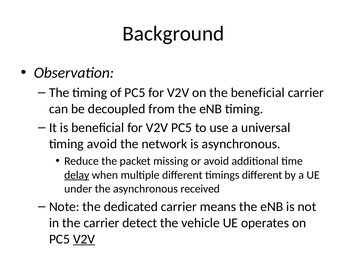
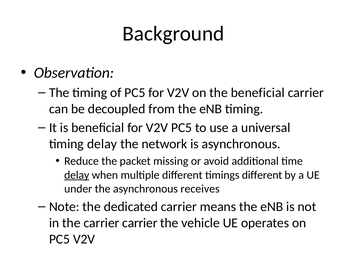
timing avoid: avoid -> delay
received: received -> receives
carrier detect: detect -> carrier
V2V at (84, 239) underline: present -> none
